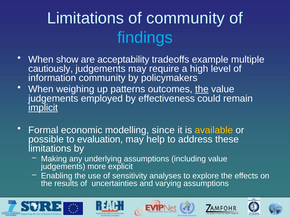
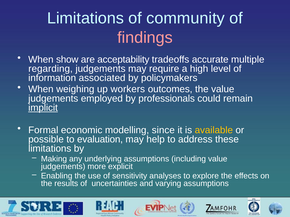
findings colour: light blue -> pink
example: example -> accurate
cautiously: cautiously -> regarding
information community: community -> associated
patterns: patterns -> workers
the at (202, 89) underline: present -> none
effectiveness: effectiveness -> professionals
